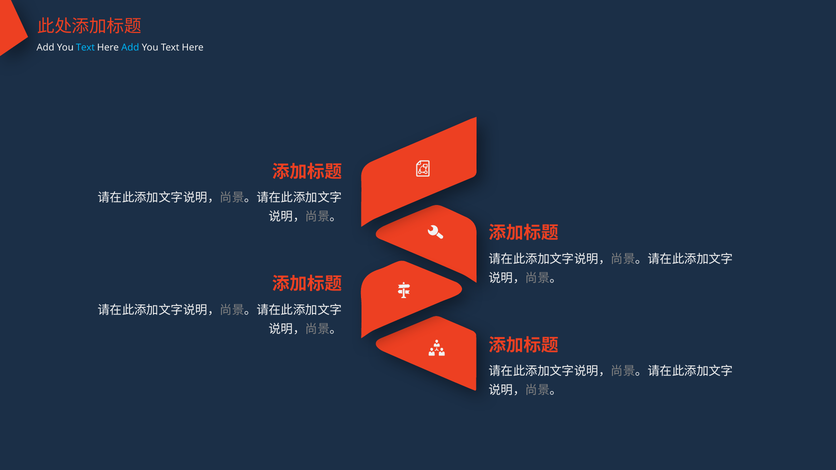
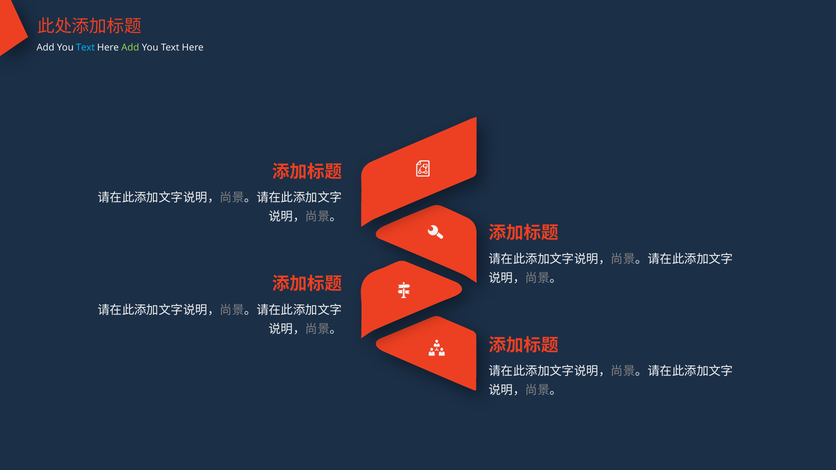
Add at (130, 48) colour: light blue -> light green
